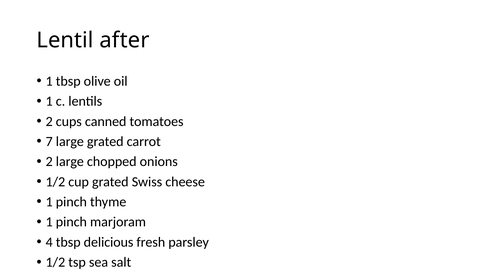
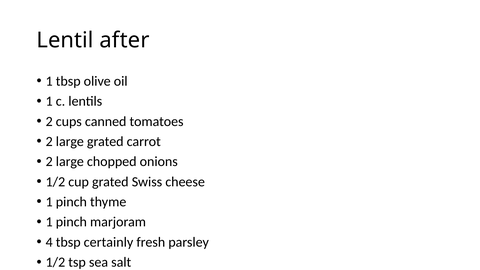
7 at (49, 142): 7 -> 2
delicious: delicious -> certainly
